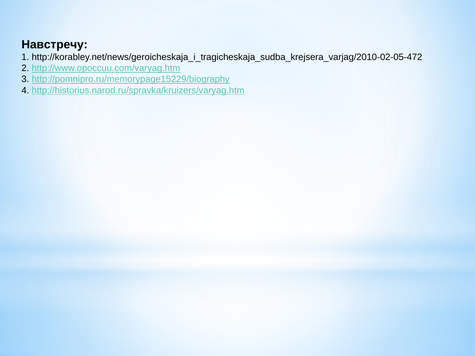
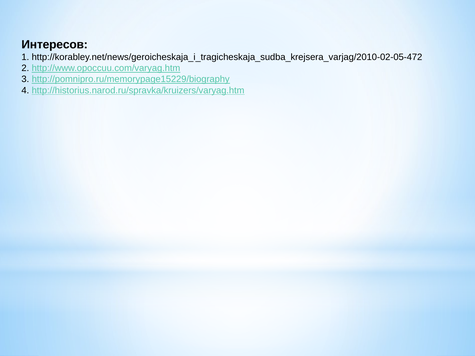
Навстречу: Навстречу -> Интересов
